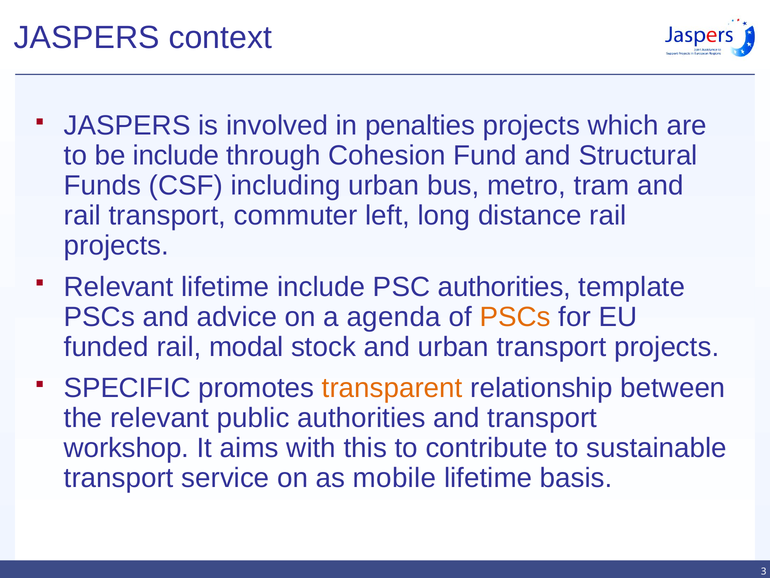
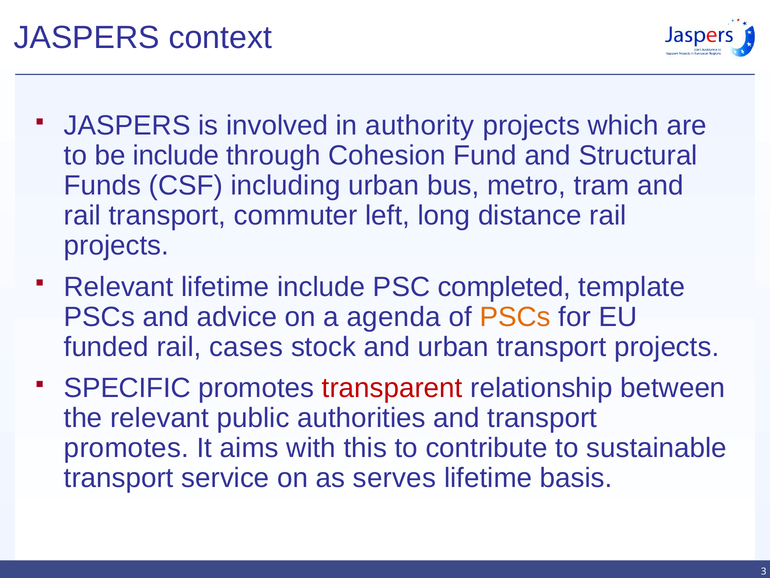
penalties: penalties -> authority
PSC authorities: authorities -> completed
modal: modal -> cases
transparent colour: orange -> red
workshop at (127, 448): workshop -> promotes
mobile: mobile -> serves
